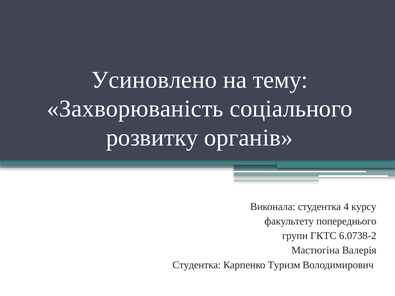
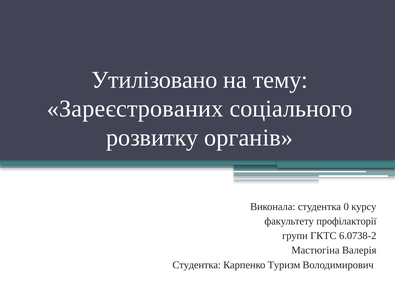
Усиновлено: Усиновлено -> Утилізовано
Захворюваність: Захворюваність -> Зареєстрованих
4: 4 -> 0
попереднього: попереднього -> профілакторії
